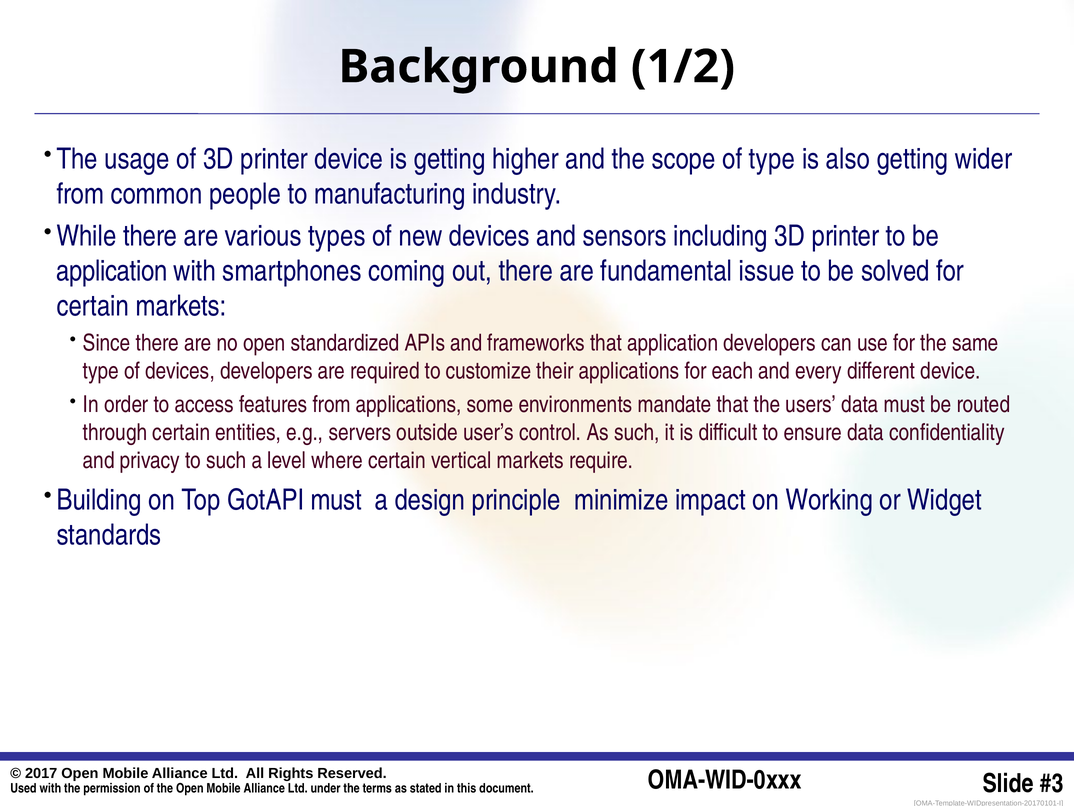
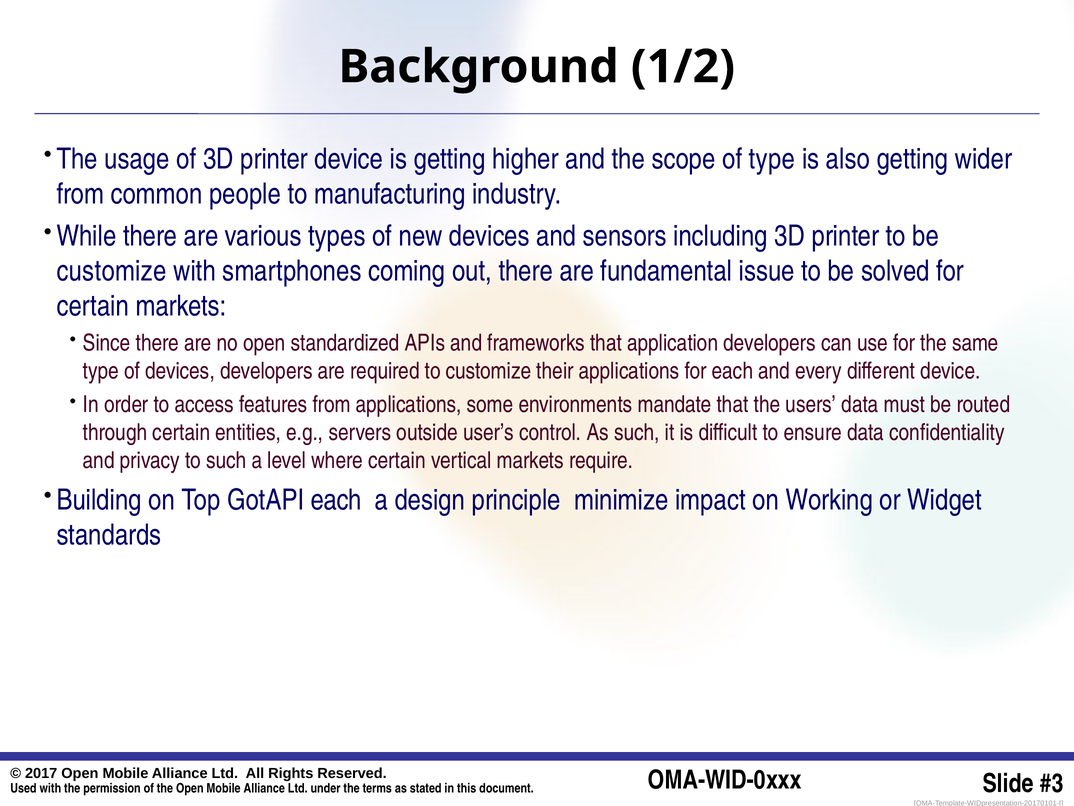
application at (112, 271): application -> customize
GotAPI must: must -> each
